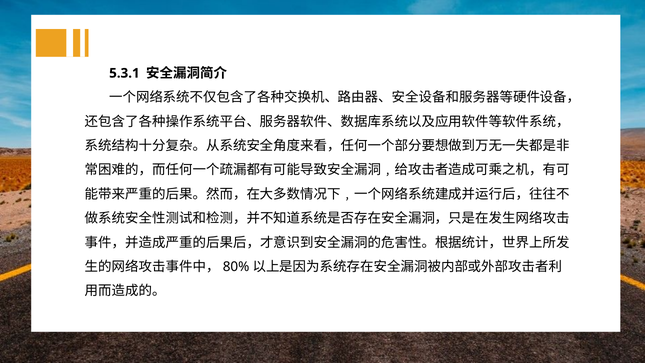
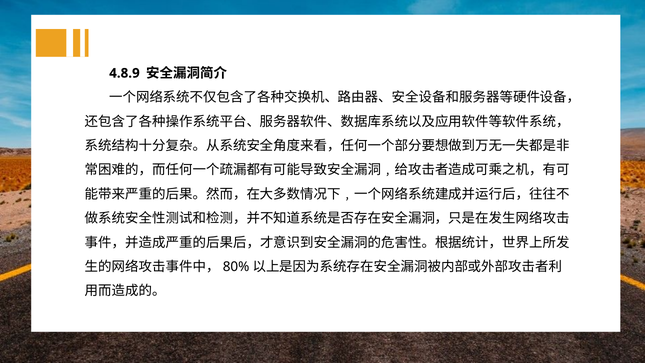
5.3.1: 5.3.1 -> 4.8.9
